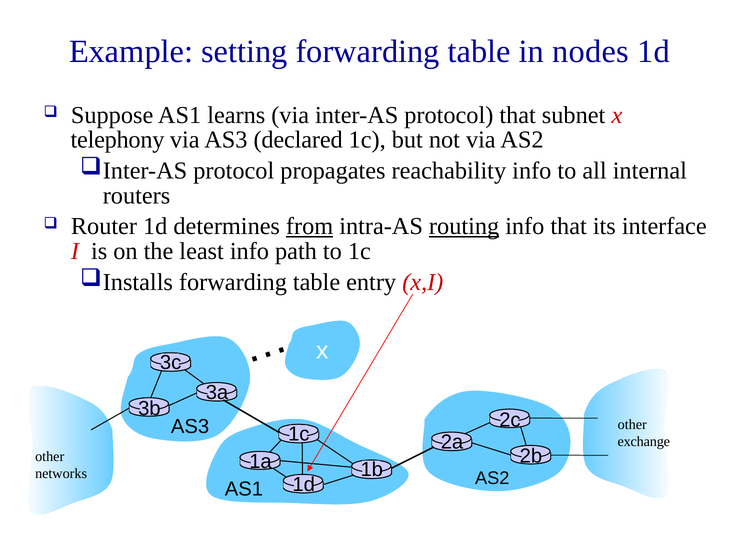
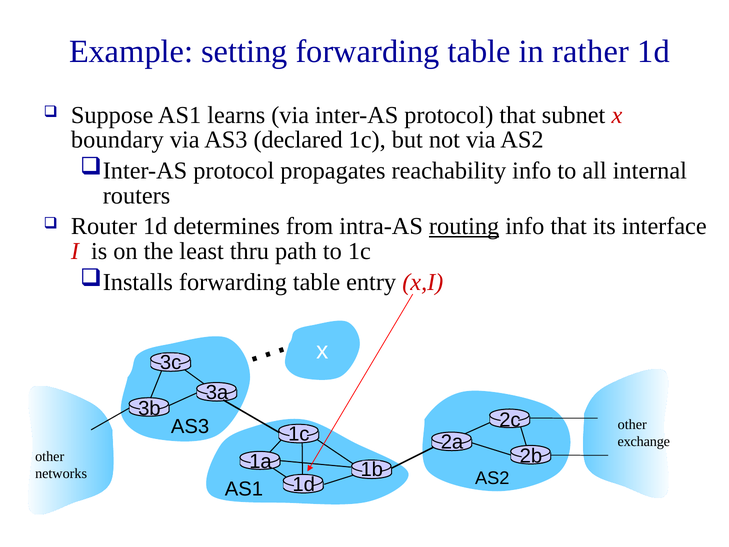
nodes: nodes -> rather
telephony: telephony -> boundary
from underline: present -> none
least info: info -> thru
